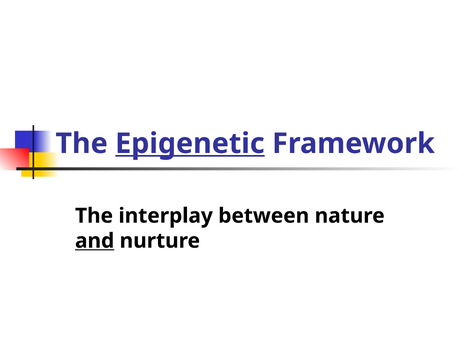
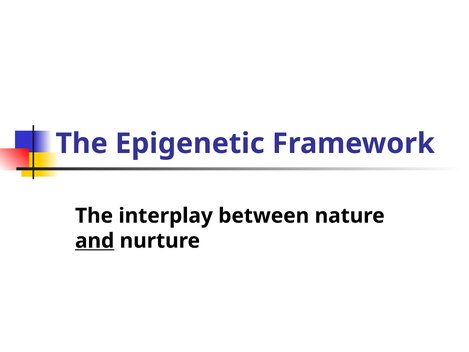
Epigenetic underline: present -> none
